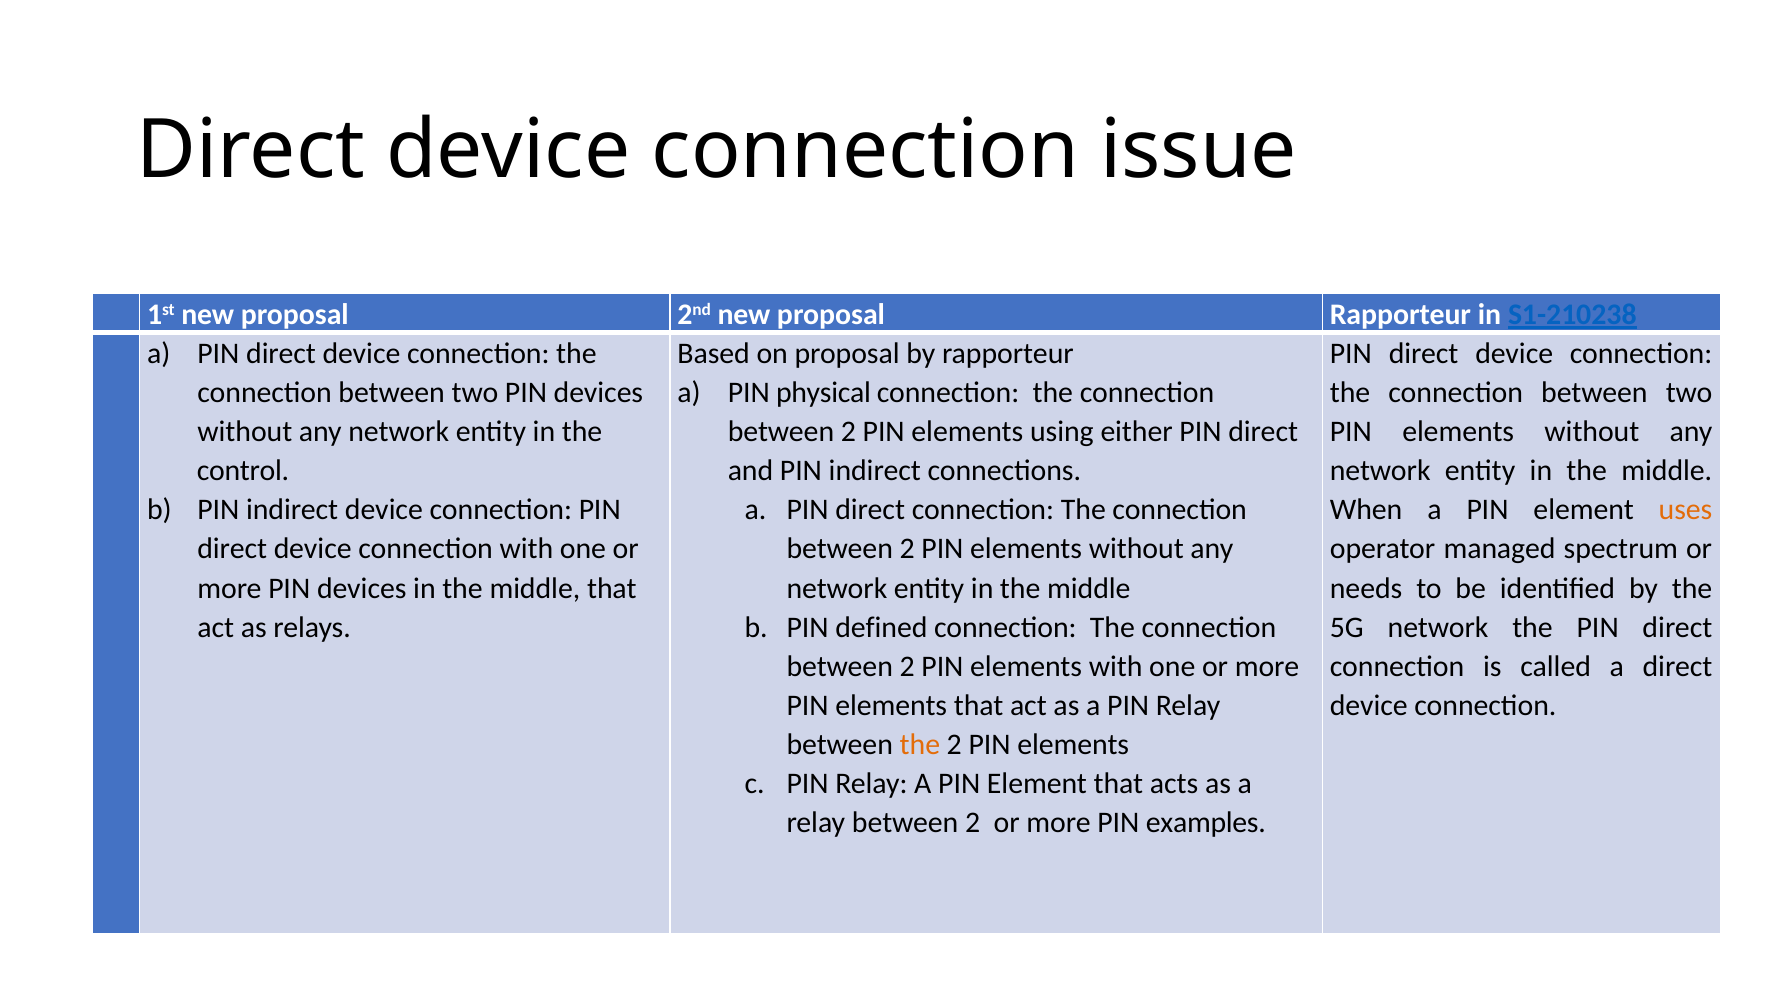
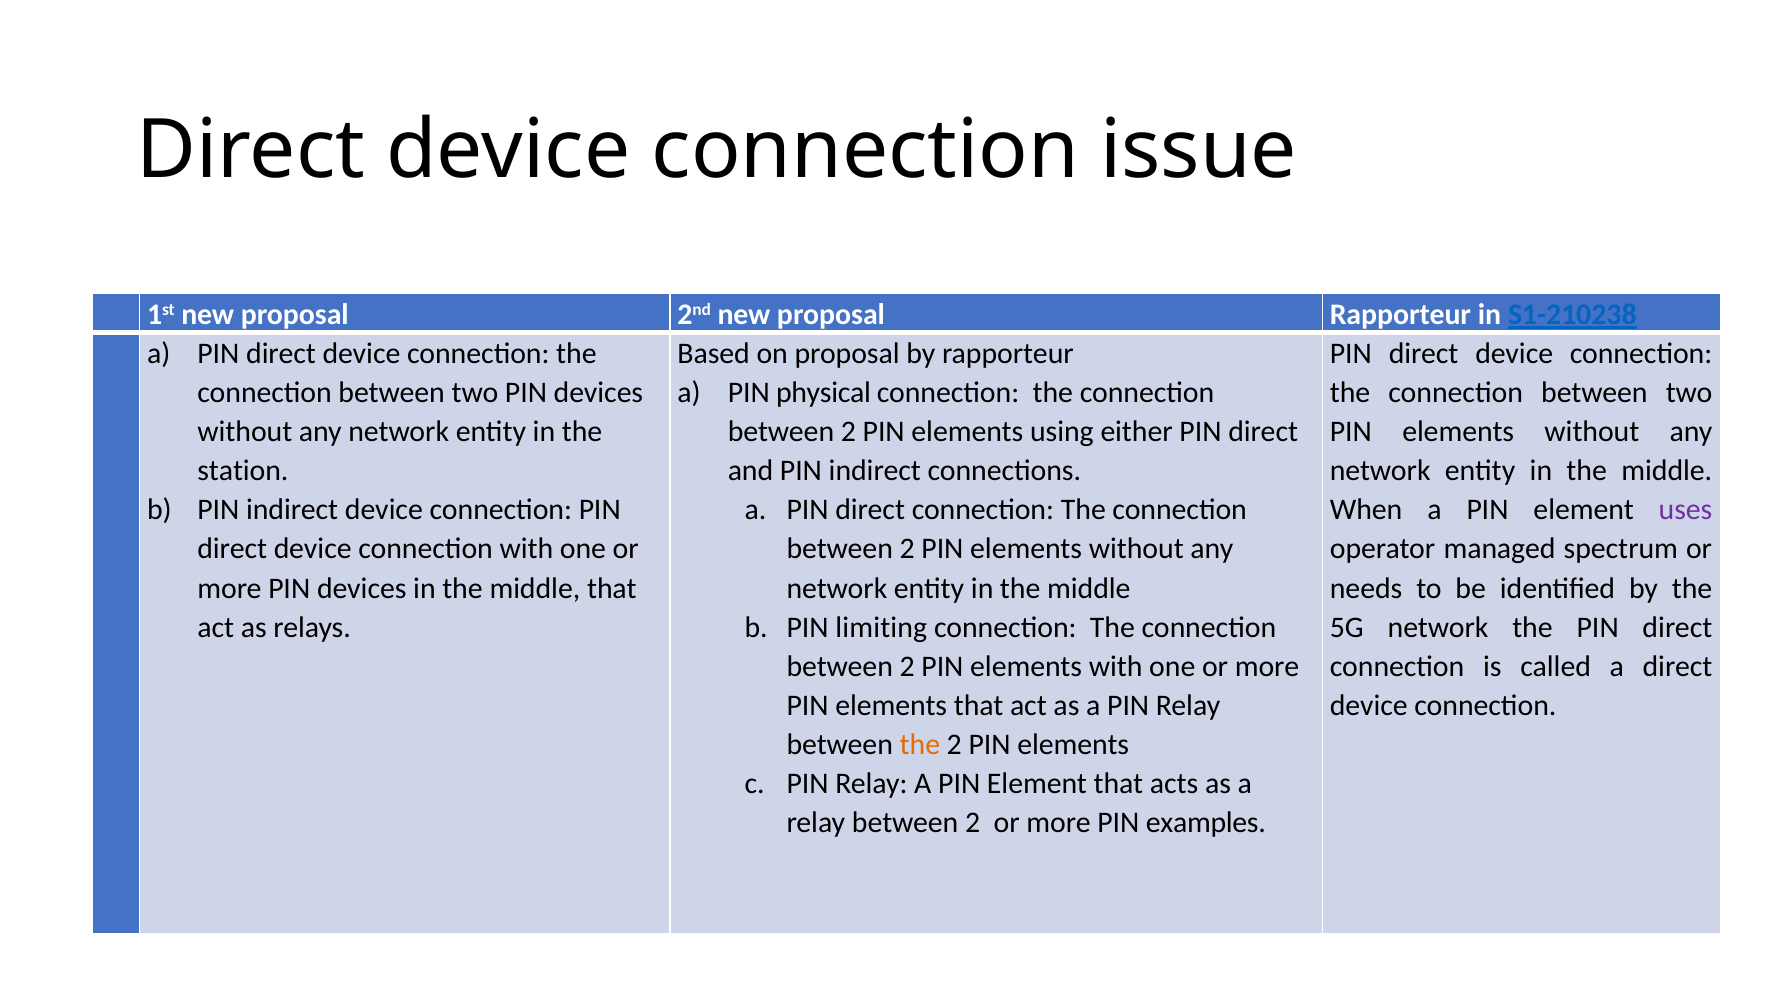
control: control -> station
uses colour: orange -> purple
defined: defined -> limiting
